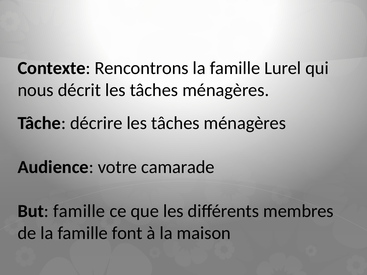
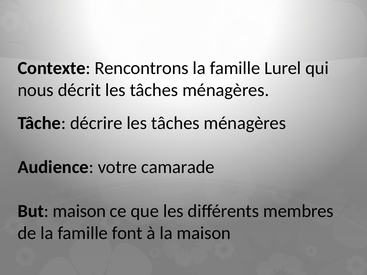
But famille: famille -> maison
